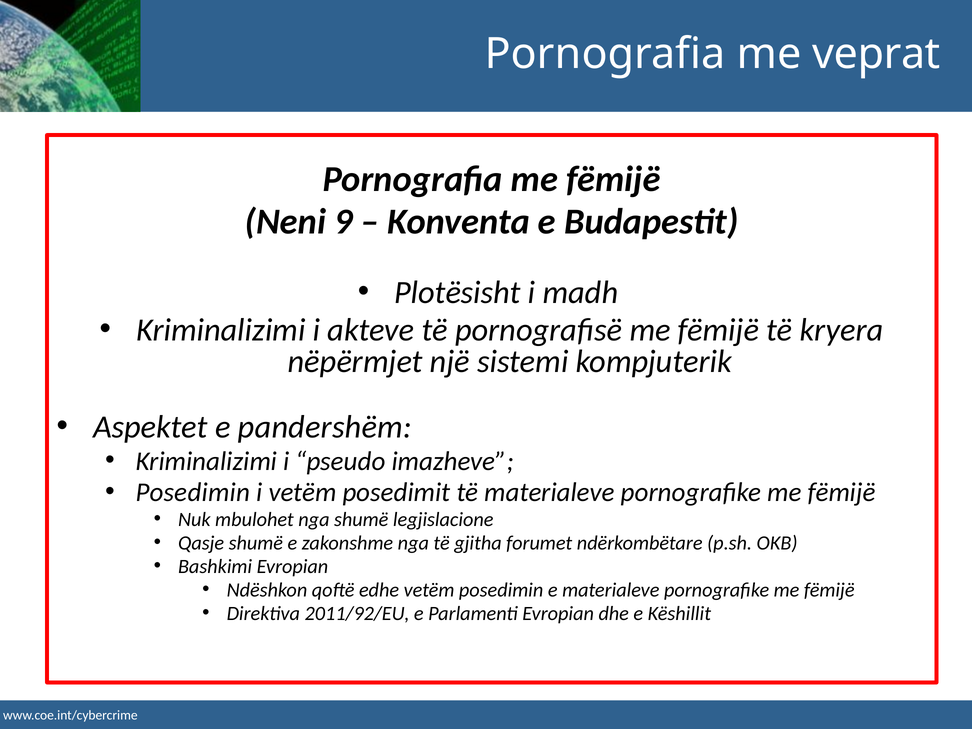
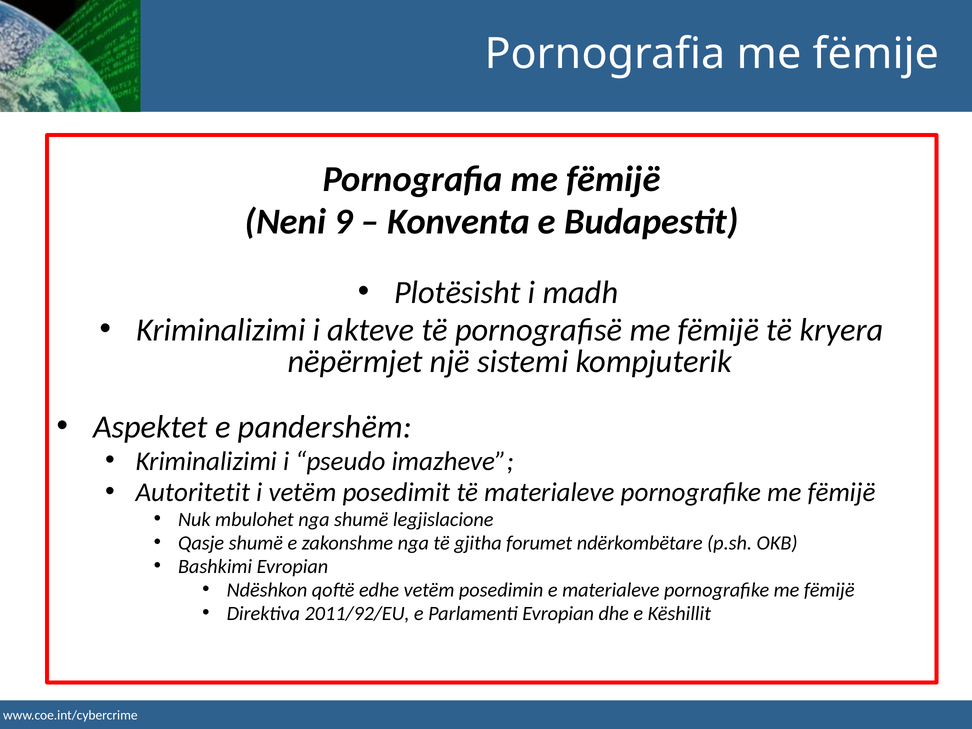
veprat: veprat -> fëmije
Posedimin at (193, 493): Posedimin -> Autoritetit
